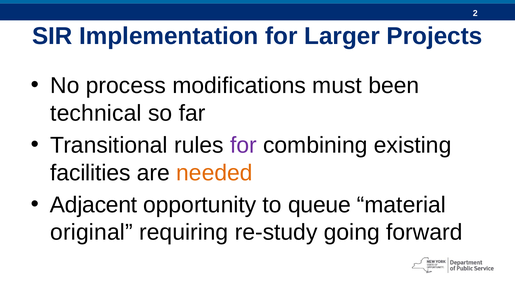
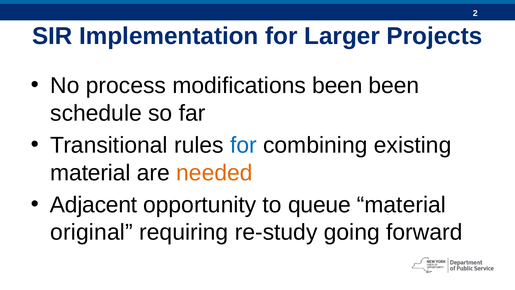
modifications must: must -> been
technical: technical -> schedule
for at (243, 145) colour: purple -> blue
facilities at (90, 173): facilities -> material
